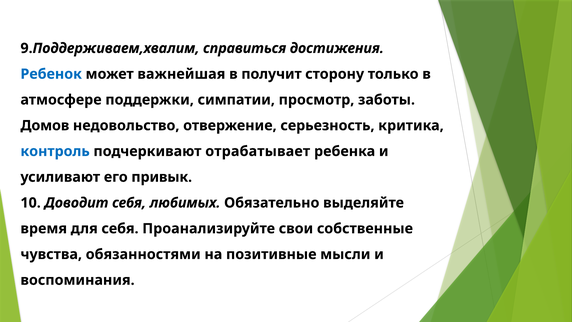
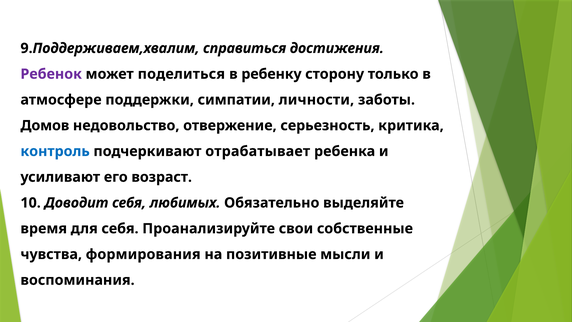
Ребенок colour: blue -> purple
важнейшая: важнейшая -> поделиться
получит: получит -> ребенку
просмотр: просмотр -> личности
привык: привык -> возраст
обязанностями: обязанностями -> формирования
